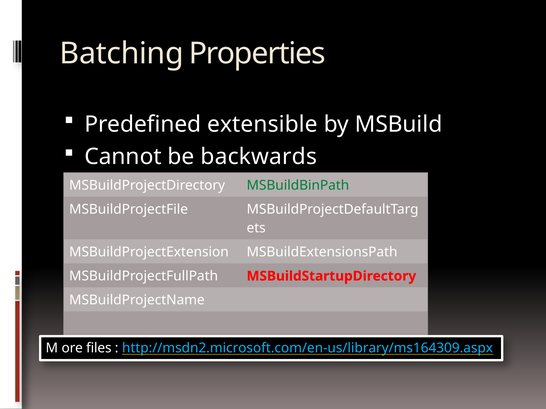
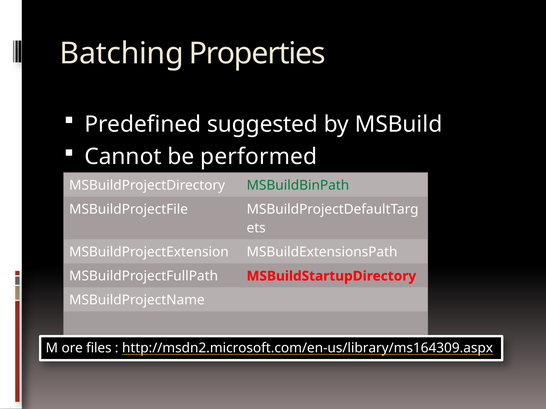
extensible: extensible -> suggested
backwards: backwards -> performed
http://msdn2.microsoft.com/en-us/library/ms164309.aspx colour: light blue -> white
